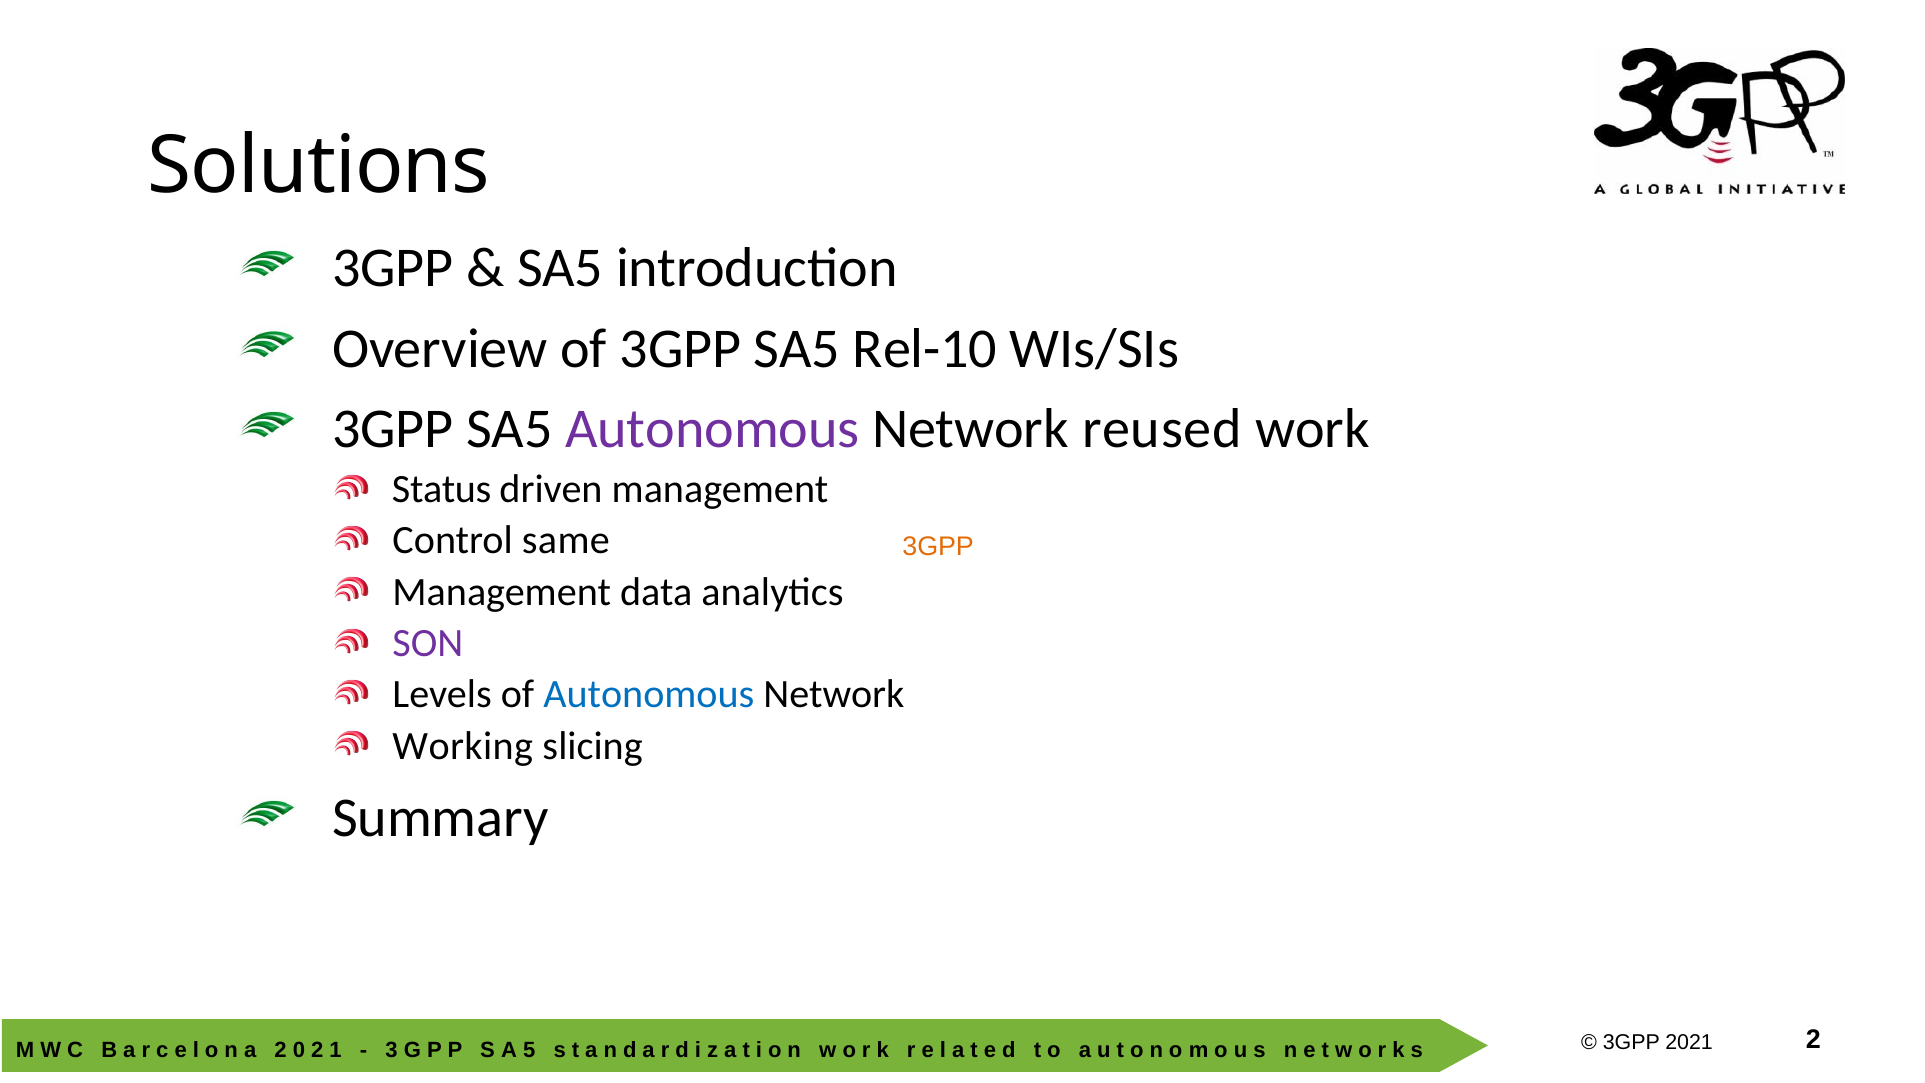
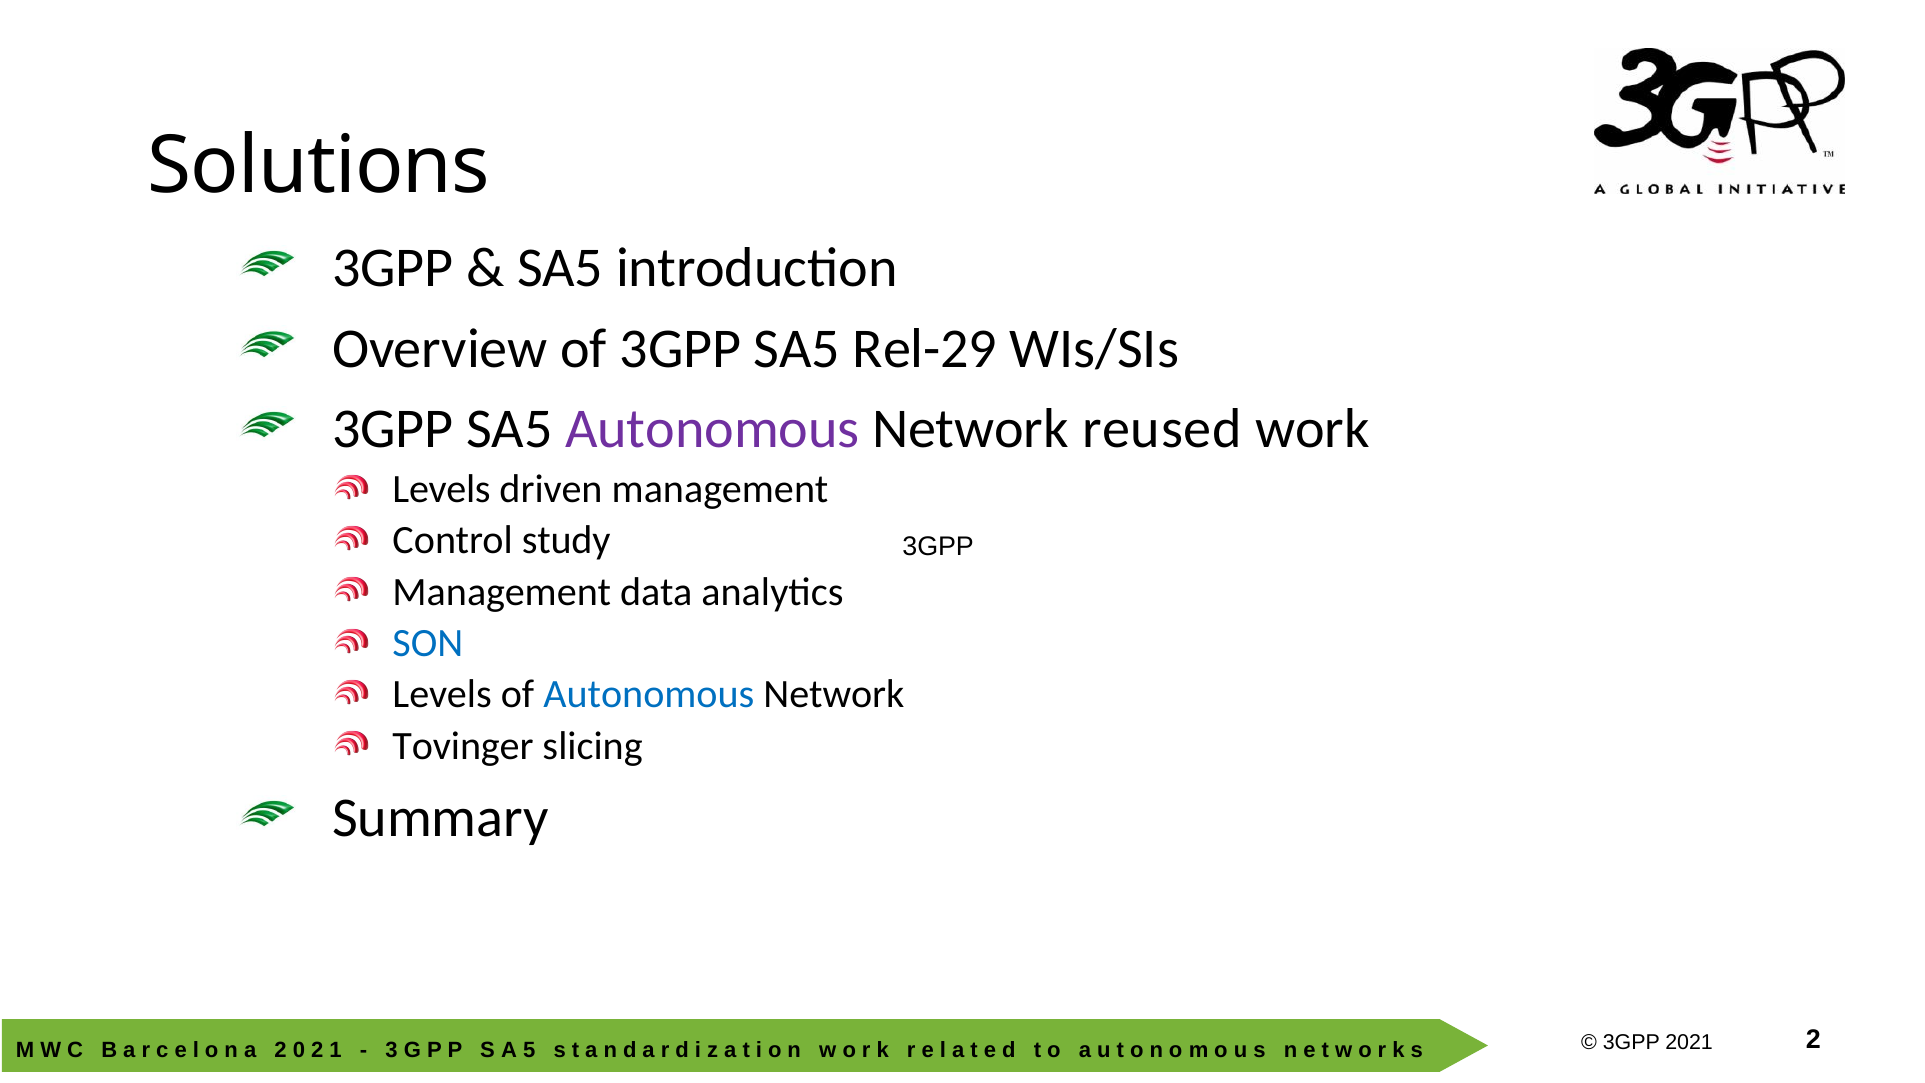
Rel-10: Rel-10 -> Rel-29
Status at (442, 489): Status -> Levels
same: same -> study
3GPP at (938, 547) colour: orange -> black
SON colour: purple -> blue
Working: Working -> Tovinger
